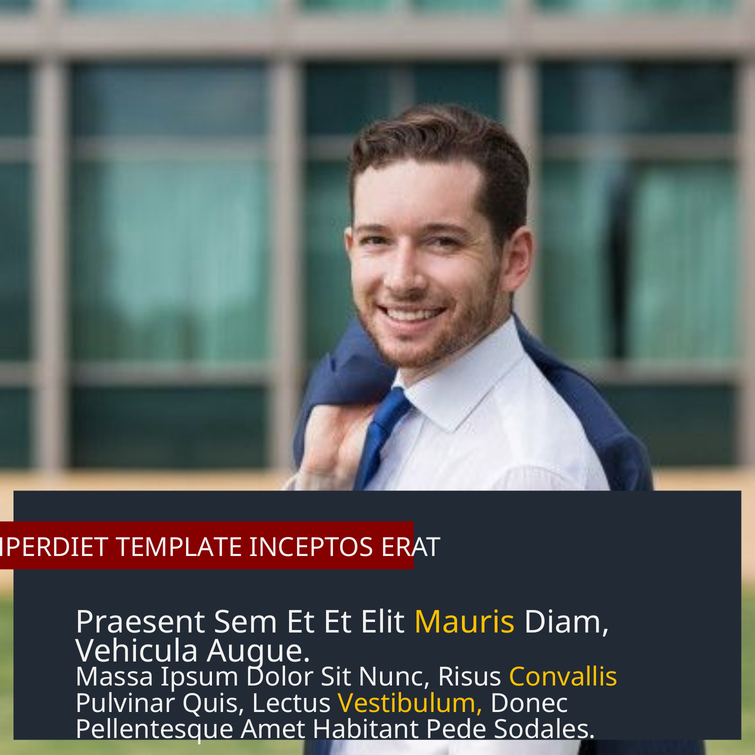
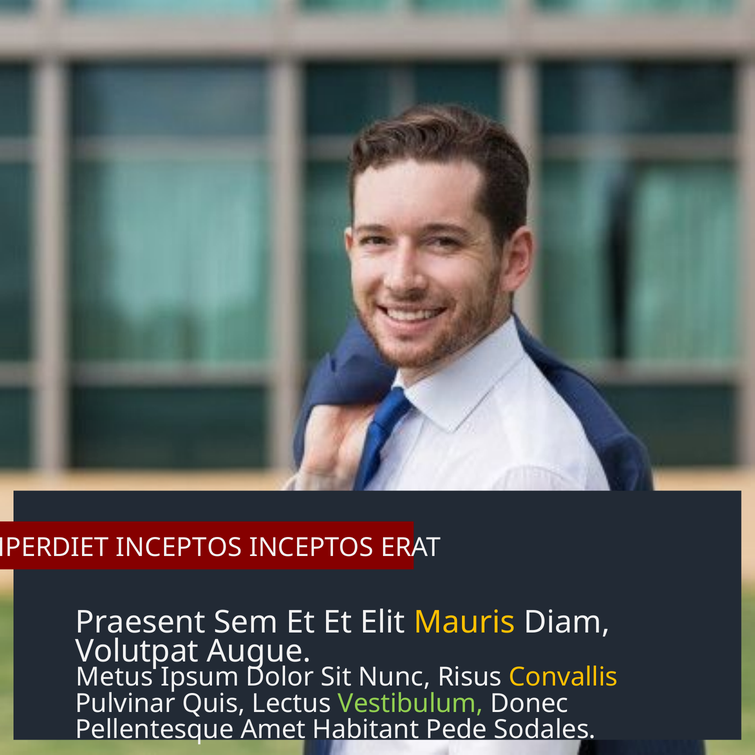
TEMPLATE at (179, 547): TEMPLATE -> INCEPTOS
Vehicula: Vehicula -> Volutpat
Massa: Massa -> Metus
Vestibulum colour: yellow -> light green
